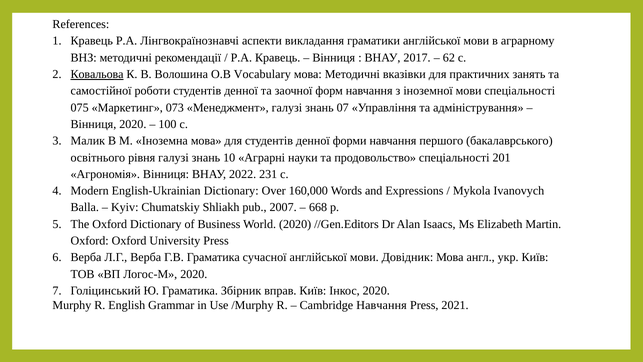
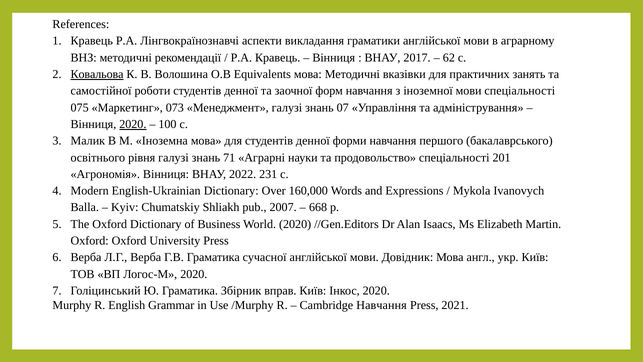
Vocabulary: Vocabulary -> Equivalents
2020 at (133, 124) underline: none -> present
10: 10 -> 71
